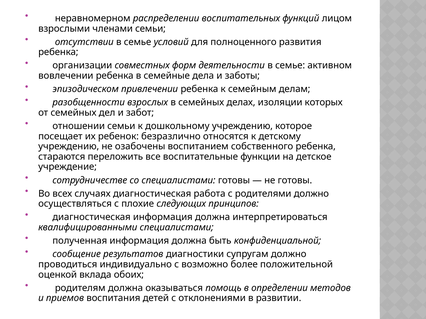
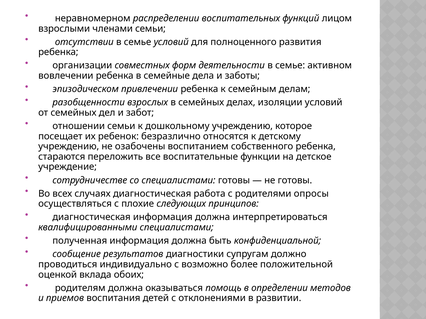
изоляции которых: которых -> условий
родителями должно: должно -> опросы
